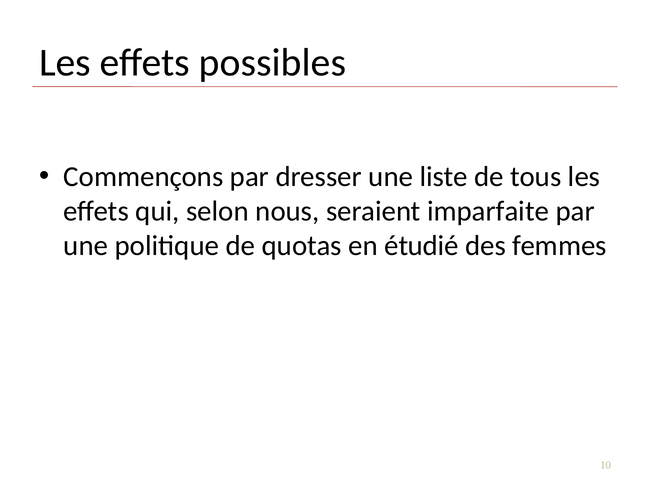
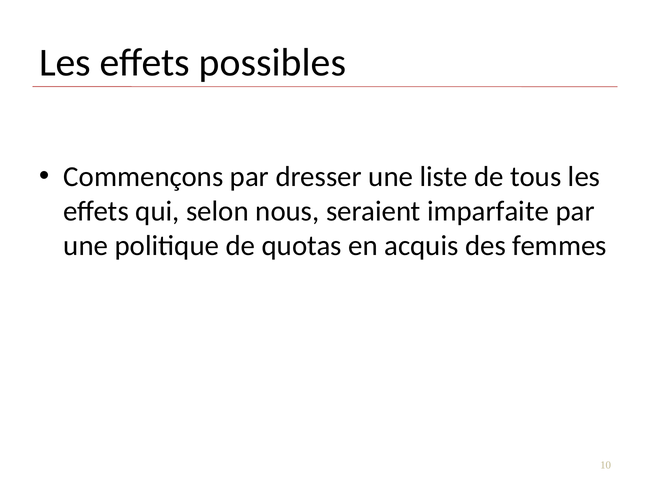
étudié: étudié -> acquis
